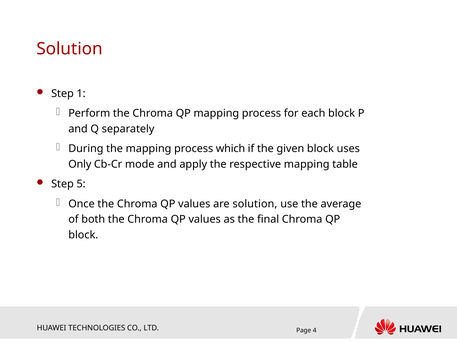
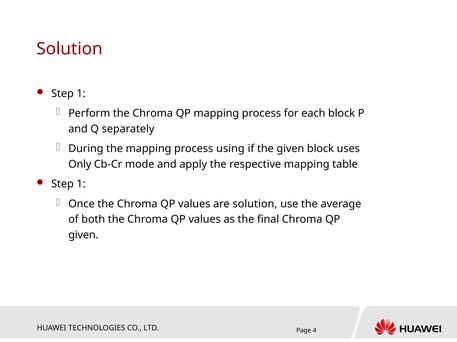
which: which -> using
5 at (81, 185): 5 -> 1
block at (83, 235): block -> given
